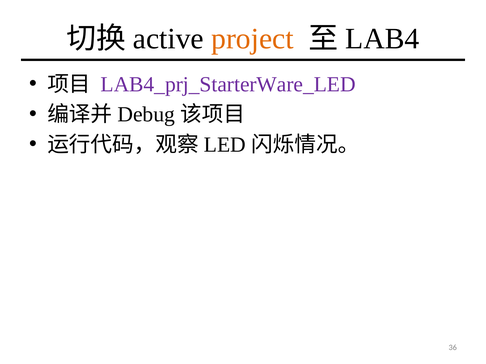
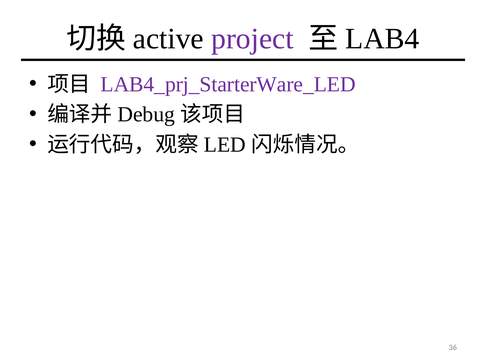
project colour: orange -> purple
